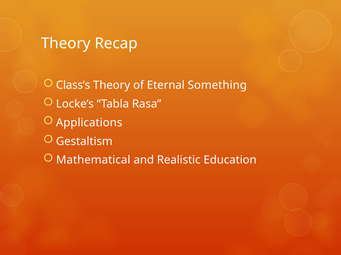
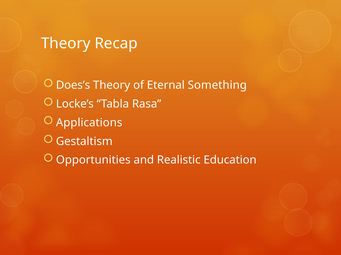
Class’s: Class’s -> Does’s
Mathematical: Mathematical -> Opportunities
